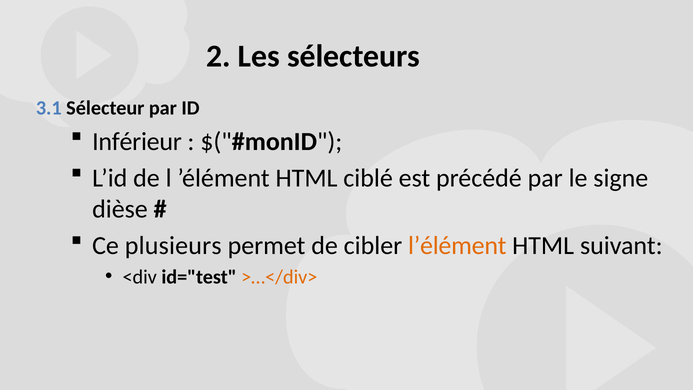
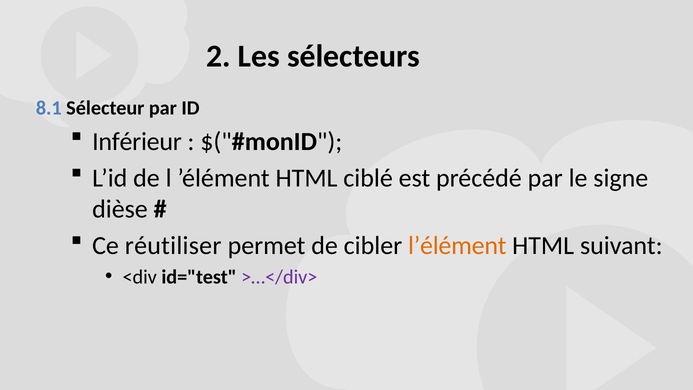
3.1: 3.1 -> 8.1
plusieurs: plusieurs -> réutiliser
>…</div> colour: orange -> purple
